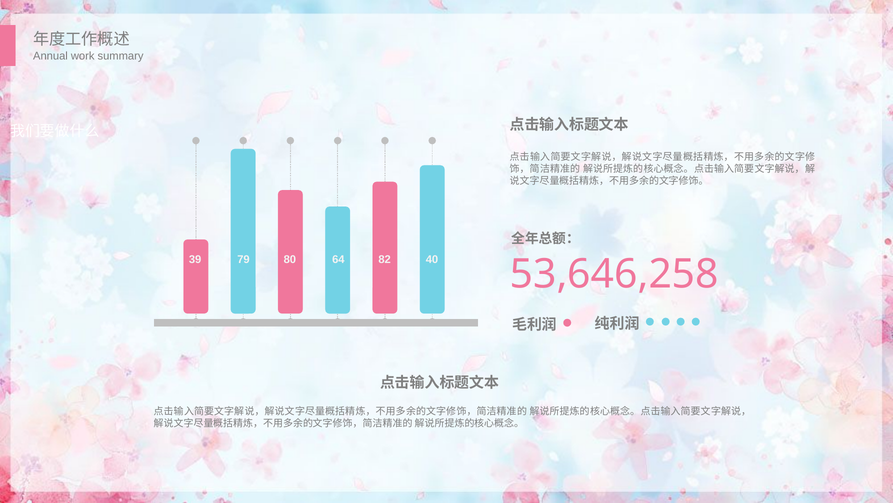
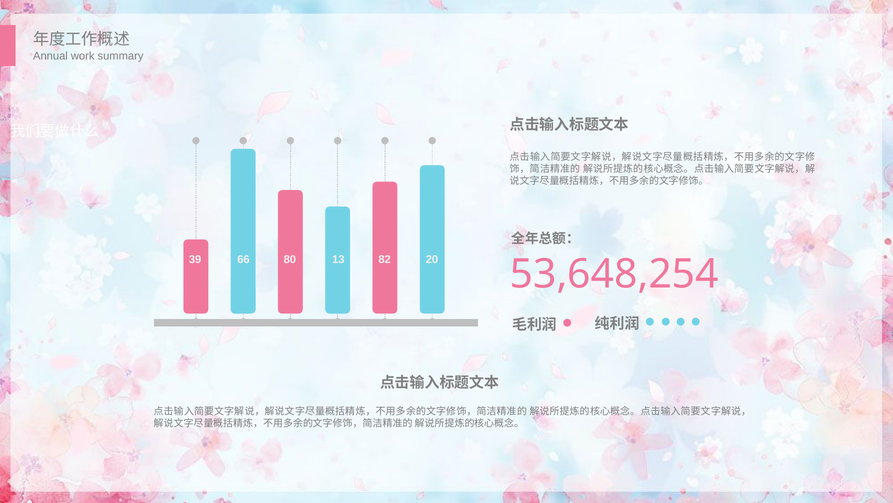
79: 79 -> 66
64: 64 -> 13
40: 40 -> 20
53,646,258: 53,646,258 -> 53,648,254
